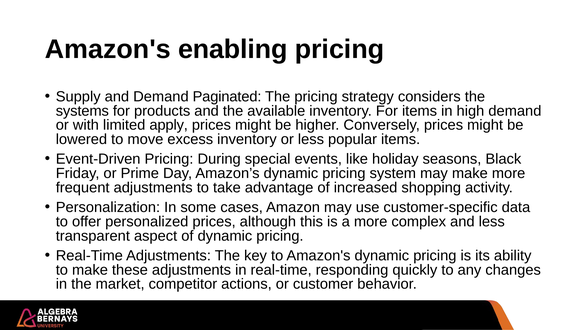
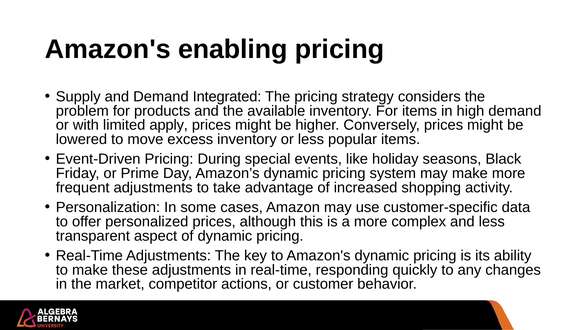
Paginated: Paginated -> Integrated
systems: systems -> problem
